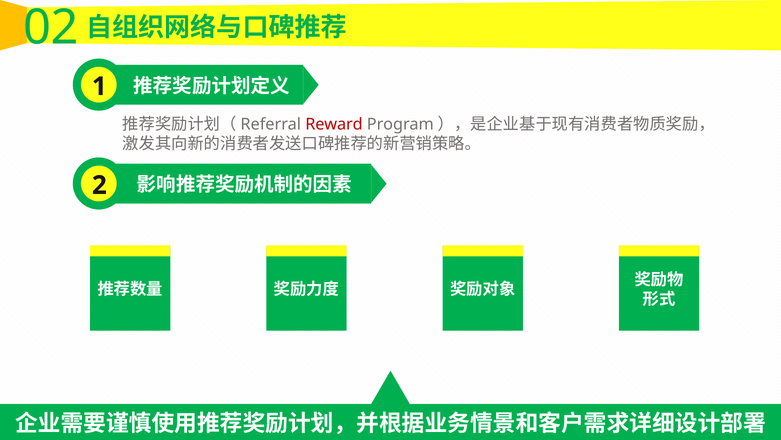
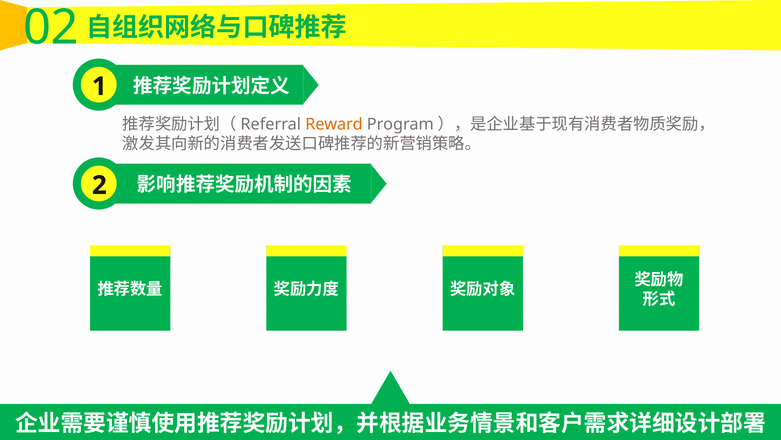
Reward colour: red -> orange
